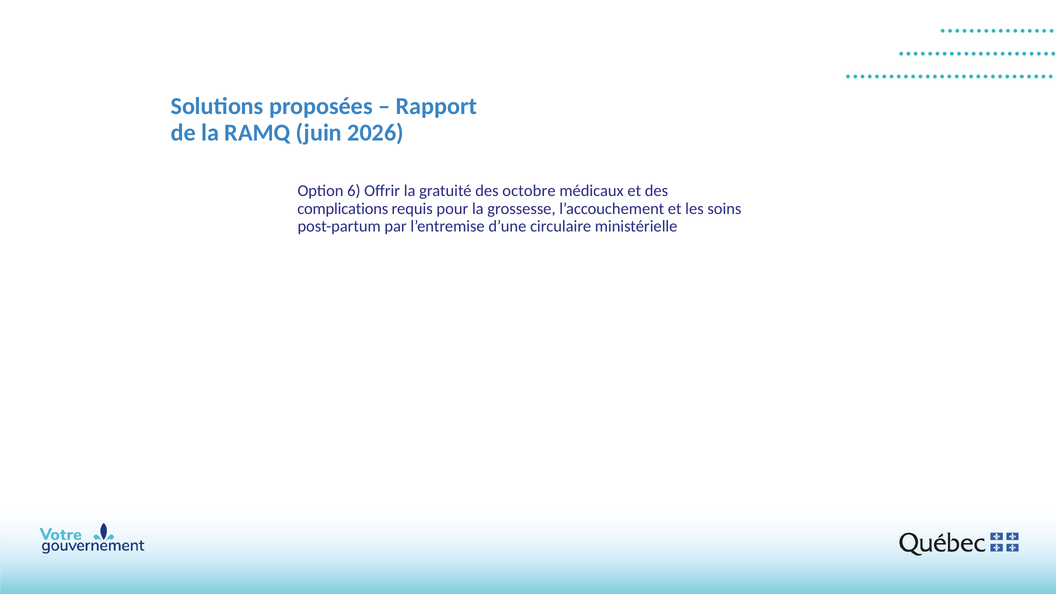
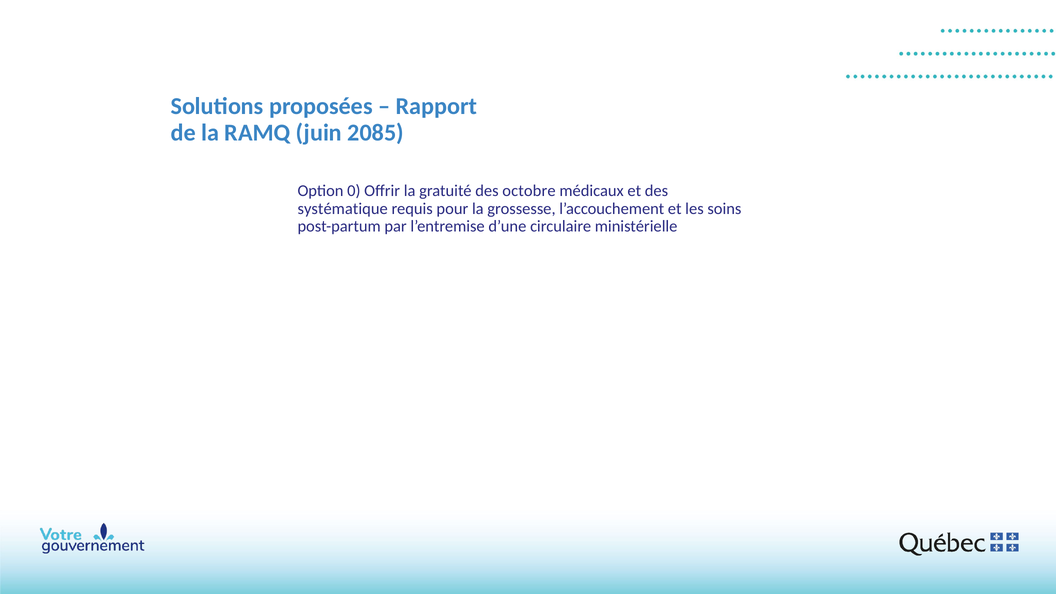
2026: 2026 -> 2085
6: 6 -> 0
complications: complications -> systématique
